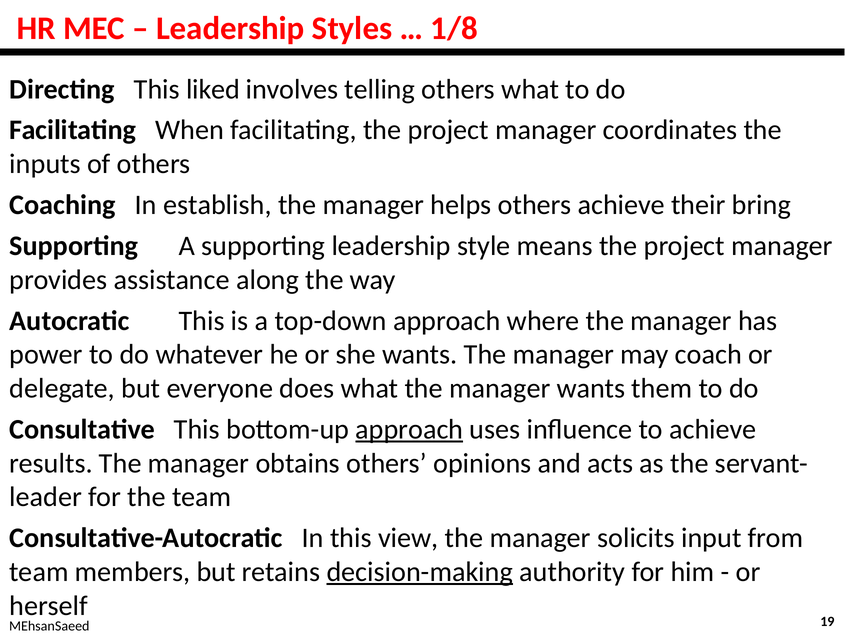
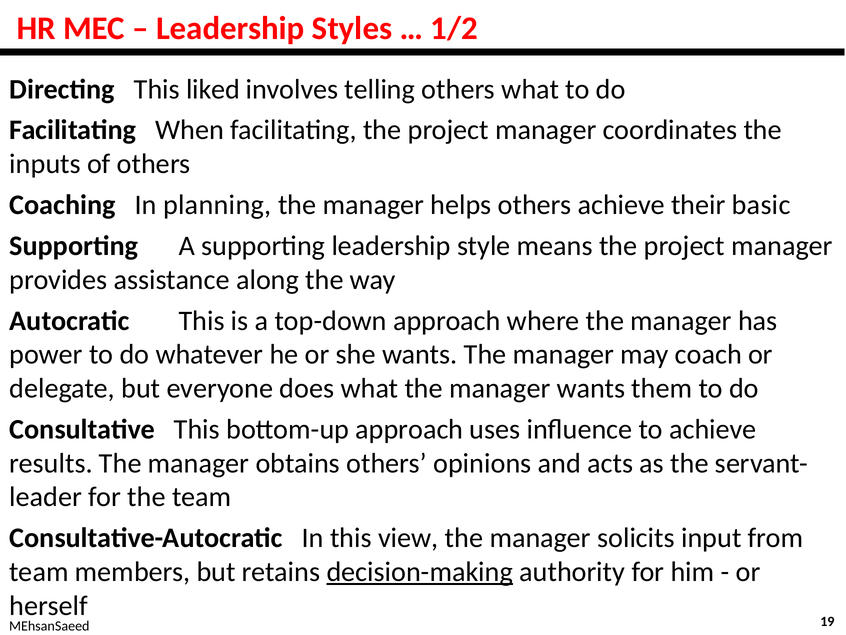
1/8: 1/8 -> 1/2
establish: establish -> planning
bring: bring -> basic
approach at (409, 429) underline: present -> none
